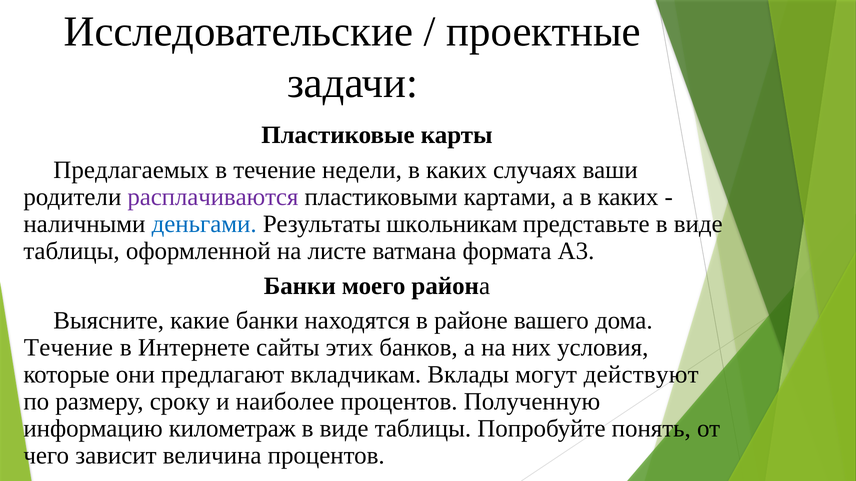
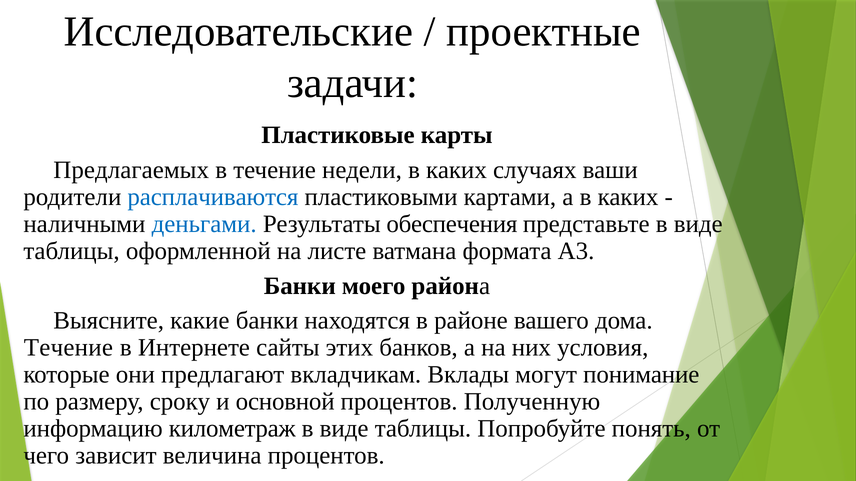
расплачиваются colour: purple -> blue
школьникам: школьникам -> обеспечения
действуют: действуют -> понимание
наиболее: наиболее -> основной
